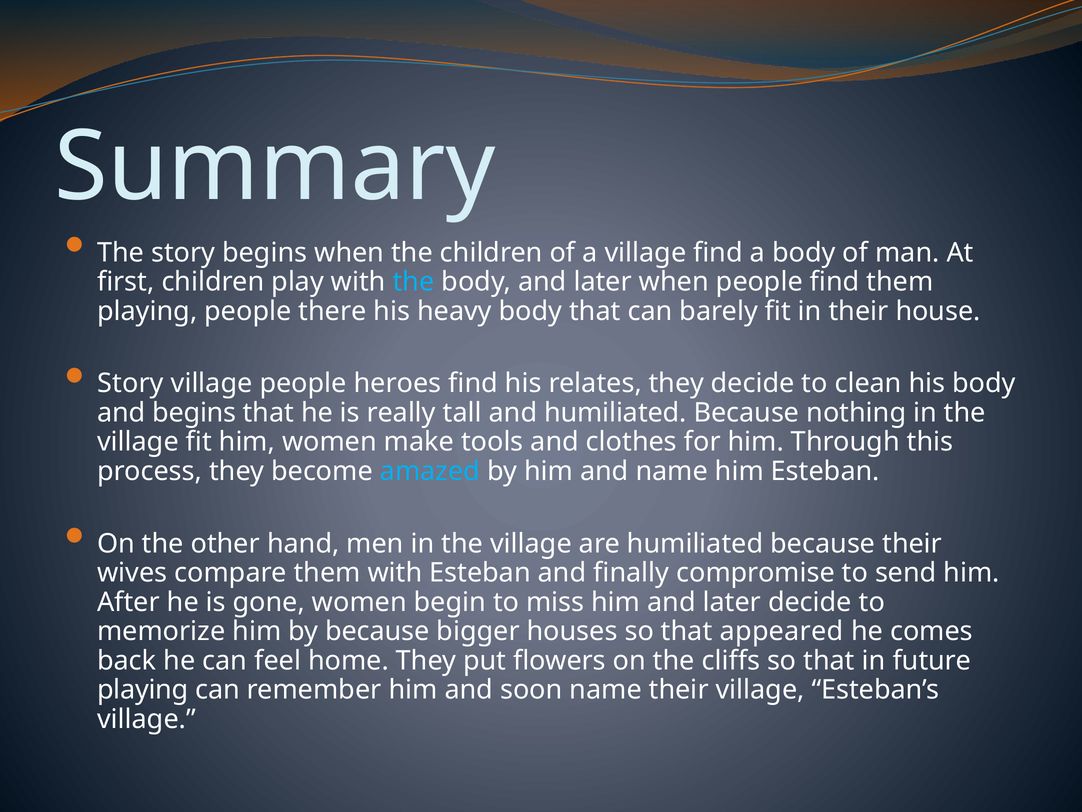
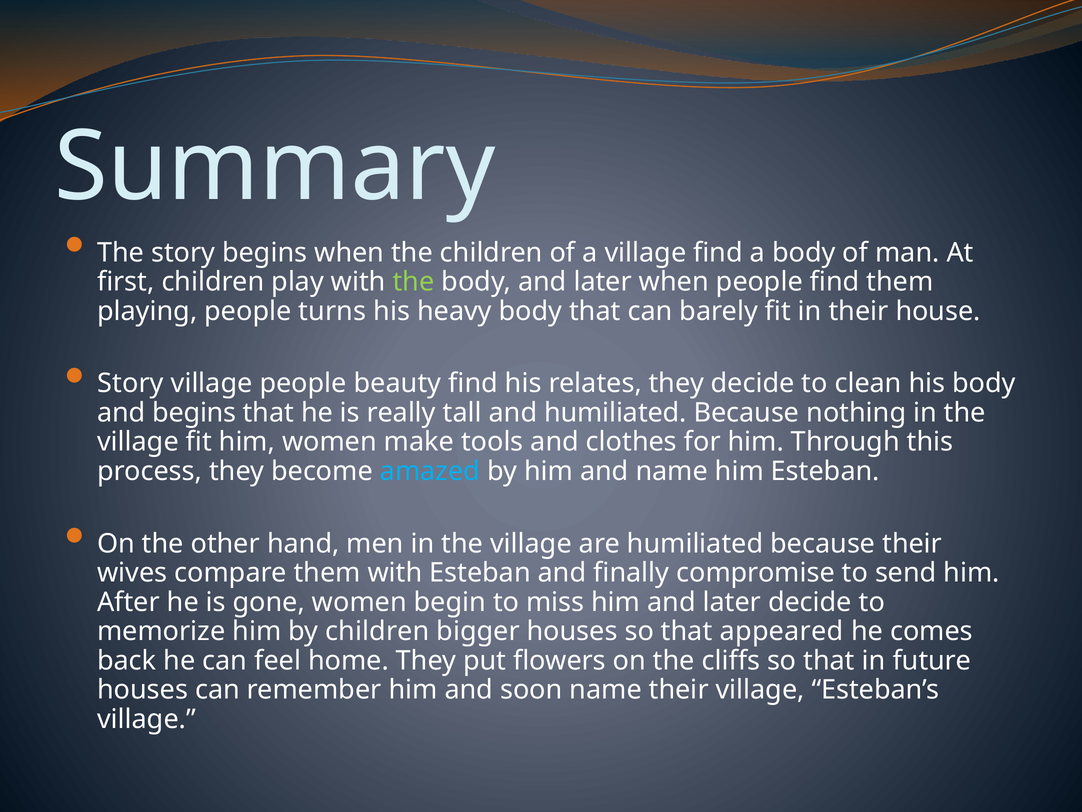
the at (413, 282) colour: light blue -> light green
there: there -> turns
heroes: heroes -> beauty
by because: because -> children
playing at (143, 690): playing -> houses
